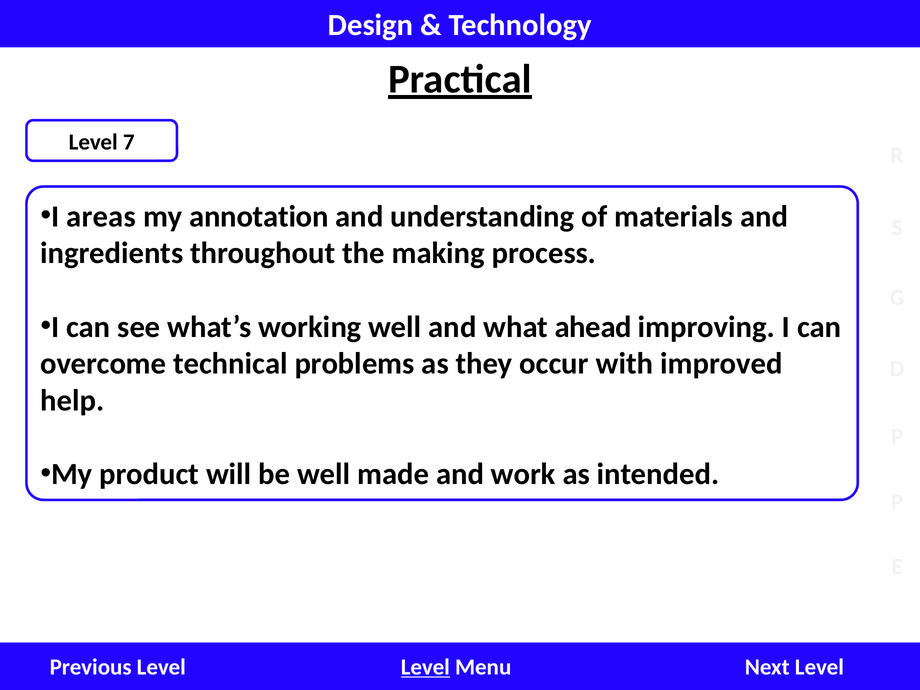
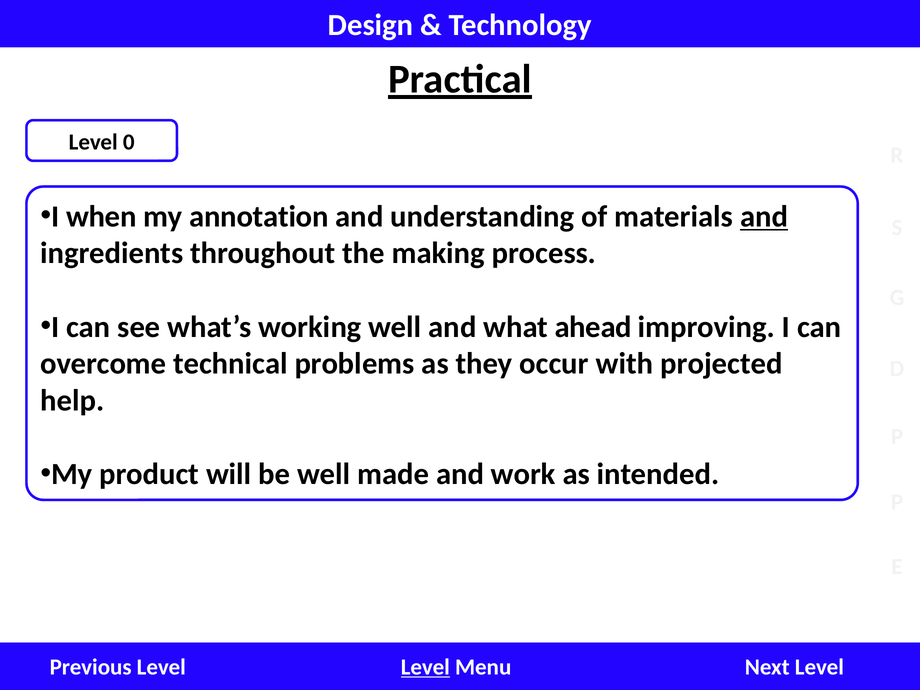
7: 7 -> 0
areas: areas -> when
and at (764, 217) underline: none -> present
improved: improved -> projected
